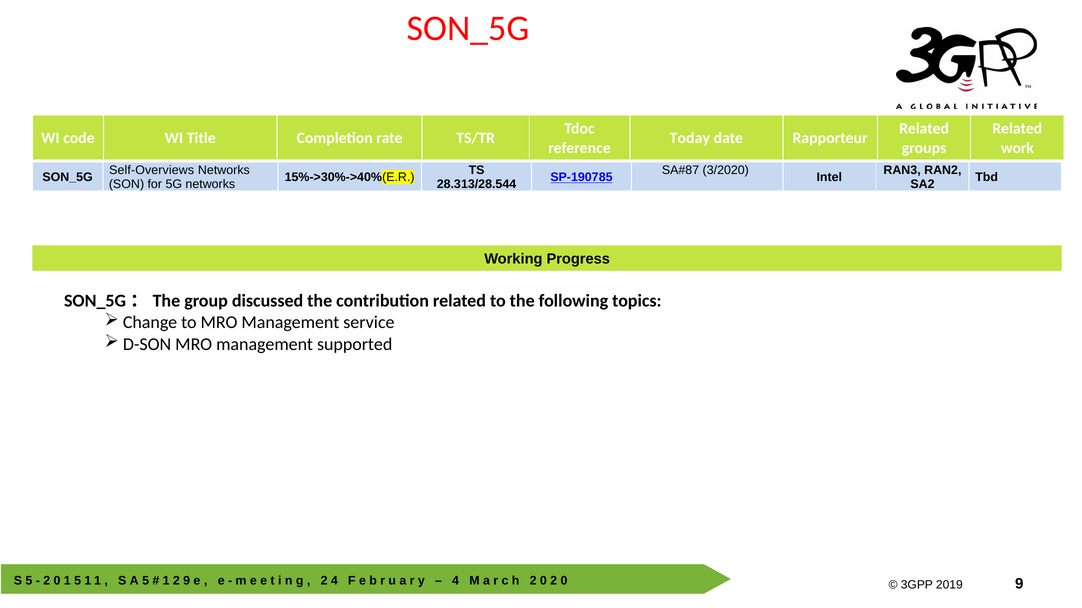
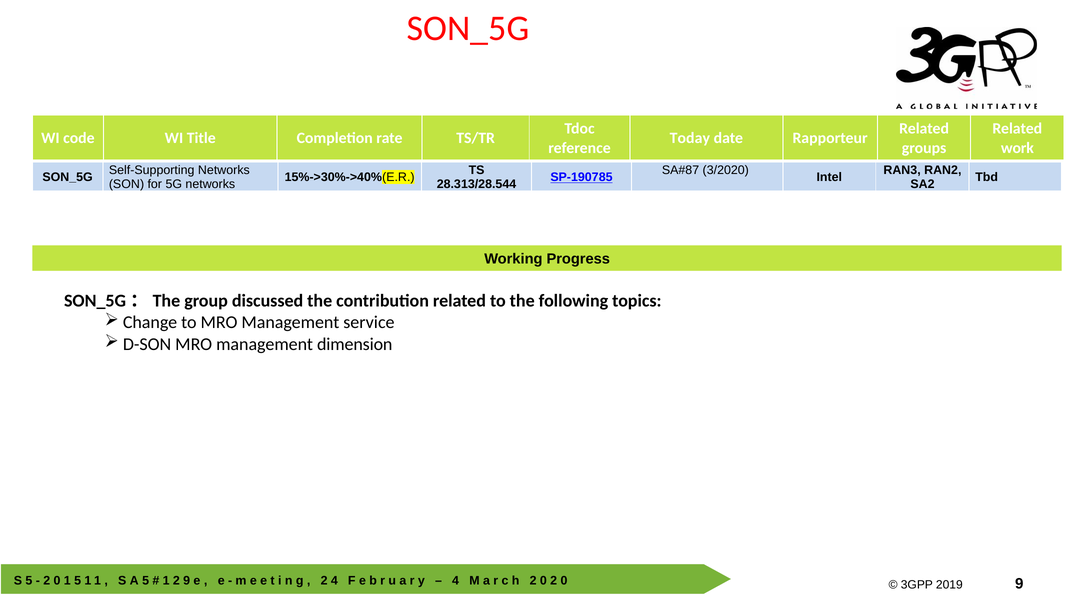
Self-Overviews: Self-Overviews -> Self-Supporting
supported: supported -> dimension
